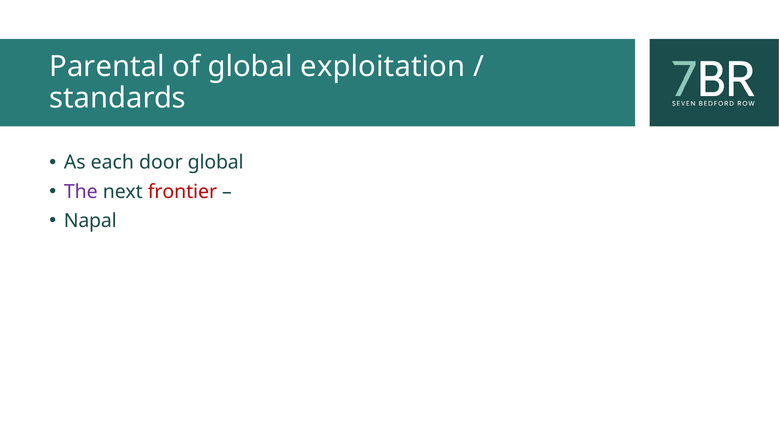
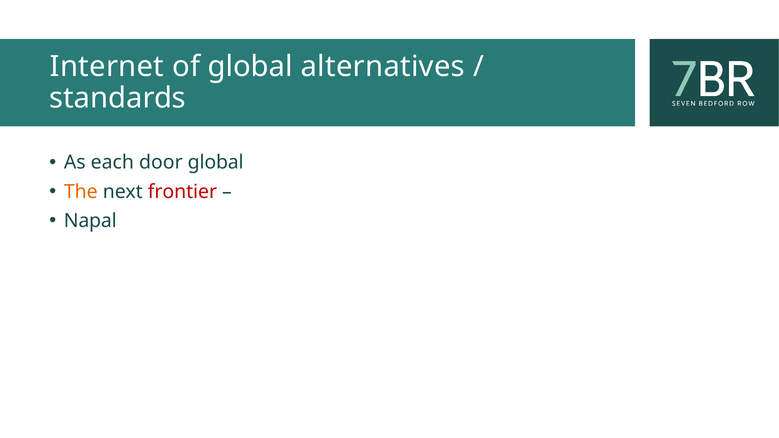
Parental: Parental -> Internet
exploitation: exploitation -> alternatives
The colour: purple -> orange
